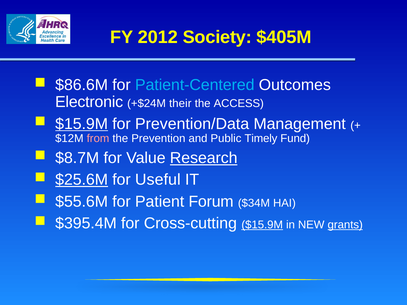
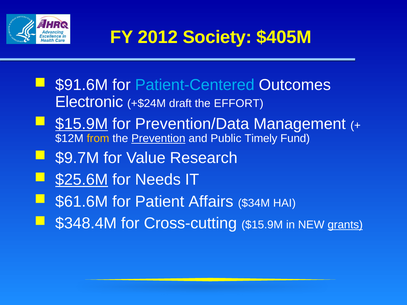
$86.6M: $86.6M -> $91.6M
their: their -> draft
ACCESS: ACCESS -> EFFORT
from colour: pink -> yellow
Prevention underline: none -> present
$8.7M: $8.7M -> $9.7M
Research underline: present -> none
Useful: Useful -> Needs
$55.6M: $55.6M -> $61.6M
Forum: Forum -> Affairs
$395.4M: $395.4M -> $348.4M
$15.9M at (262, 225) underline: present -> none
